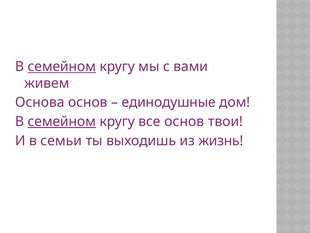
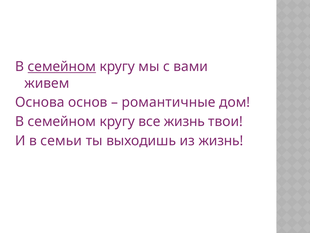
единодушные: единодушные -> романтичные
семейном at (62, 121) underline: present -> none
все основ: основ -> жизнь
